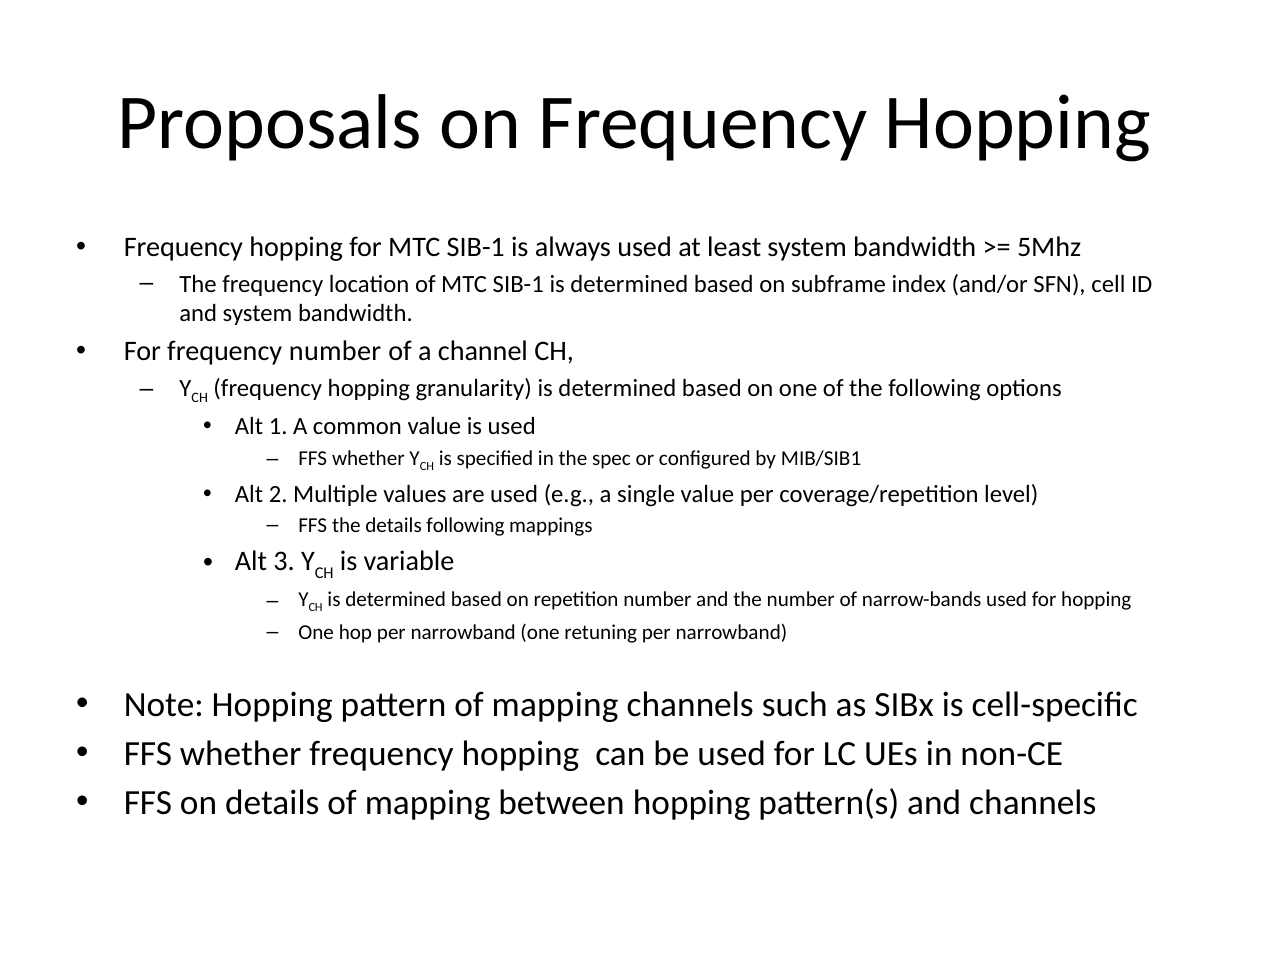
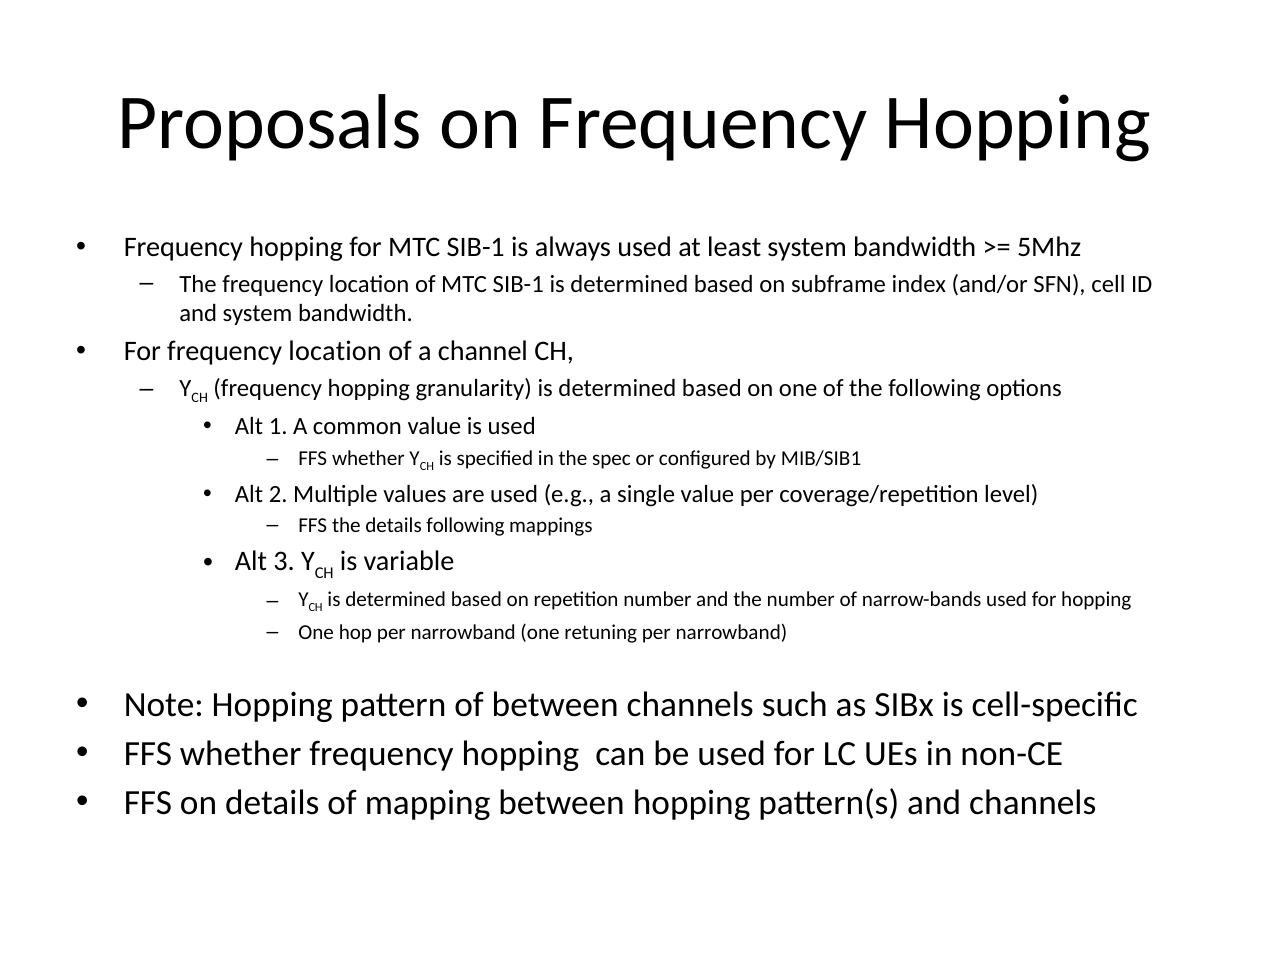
For frequency number: number -> location
pattern of mapping: mapping -> between
